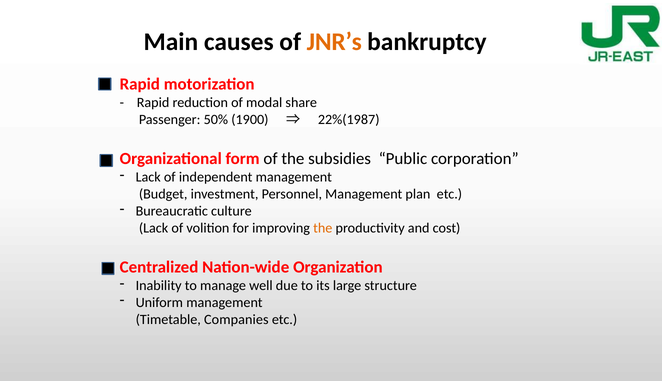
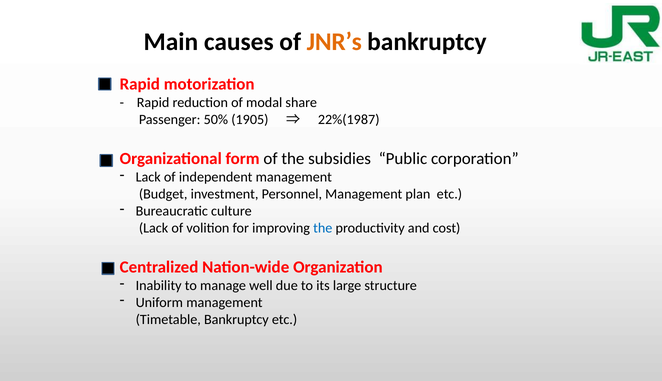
1900: 1900 -> 1905
the at (323, 228) colour: orange -> blue
Timetable Companies: Companies -> Bankruptcy
